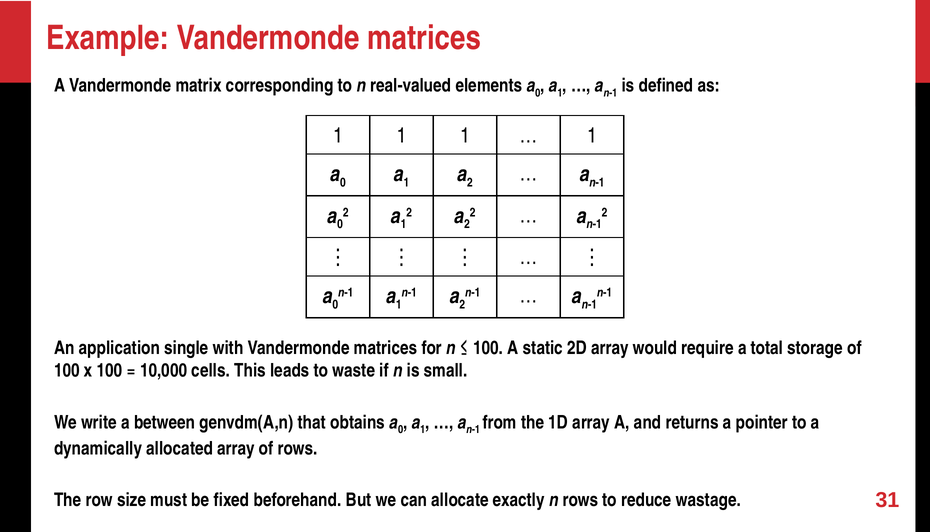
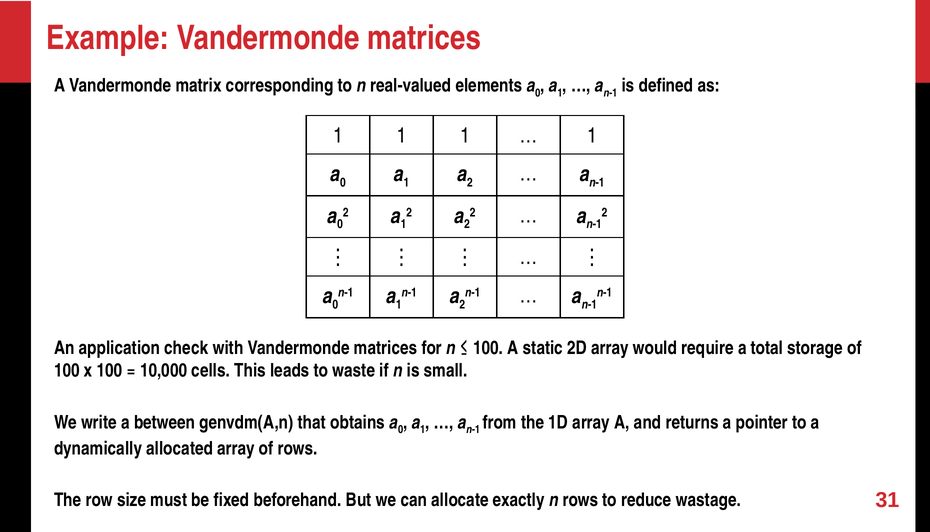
single: single -> check
